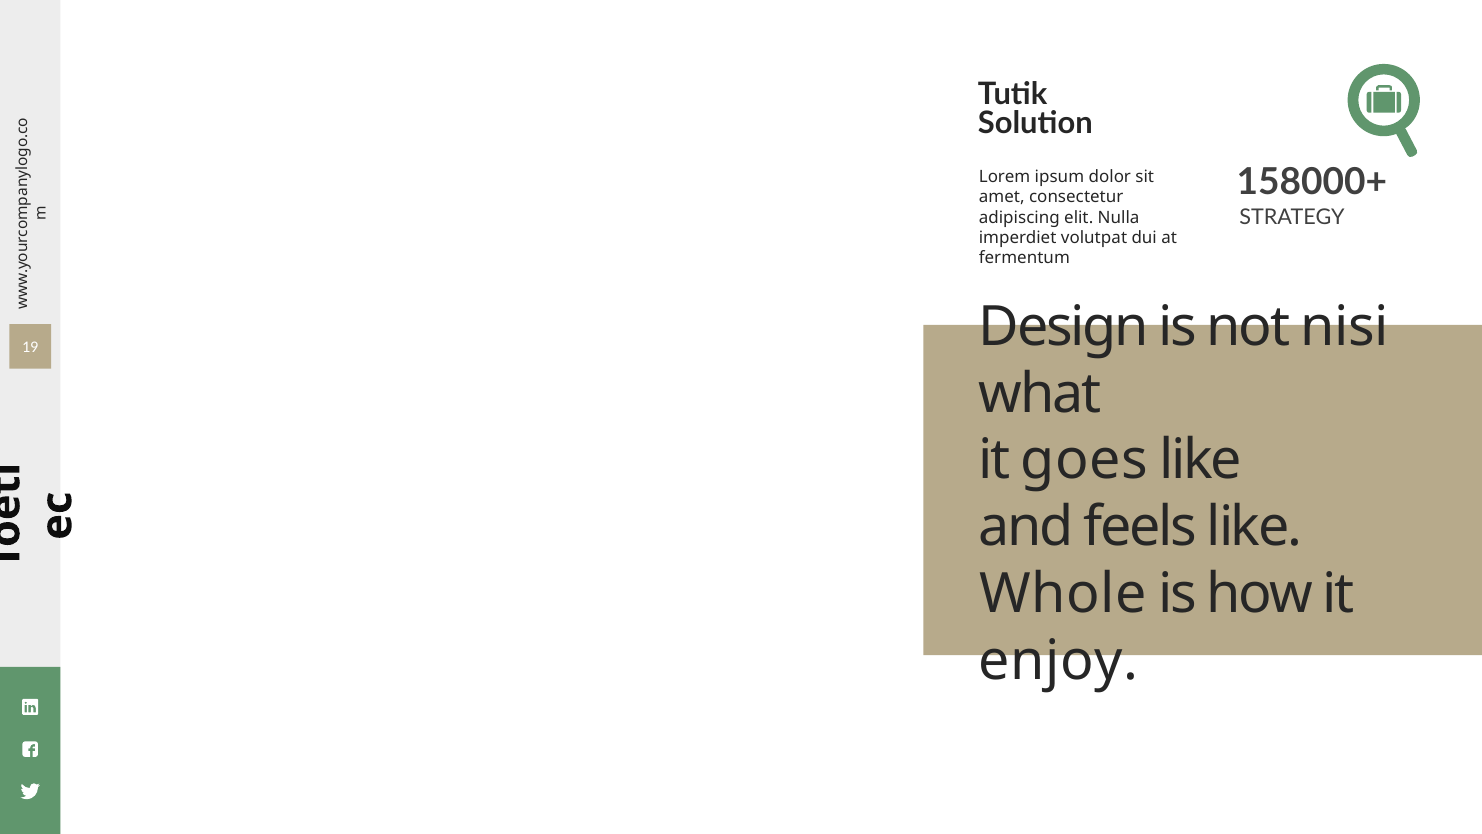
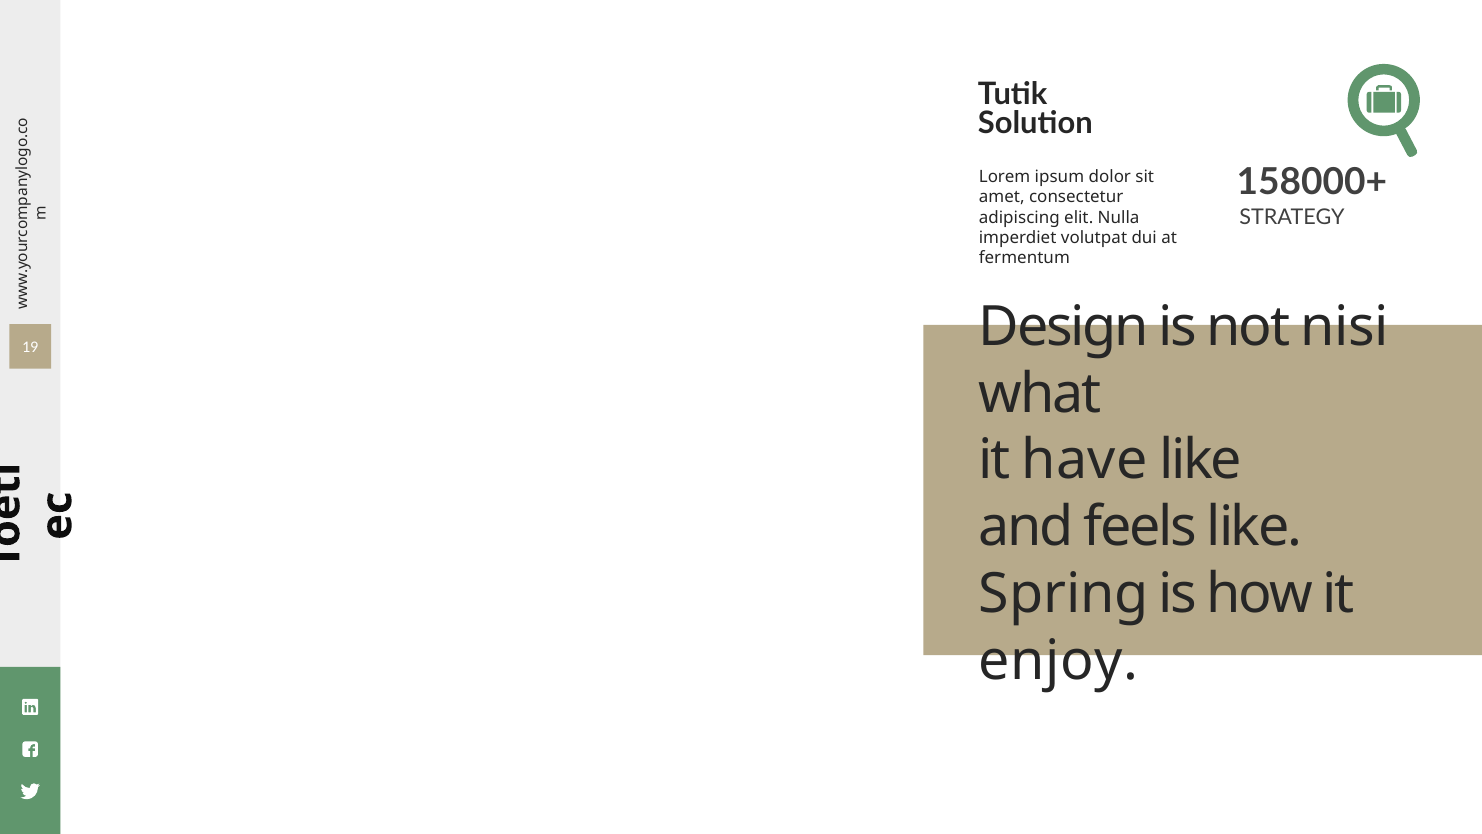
goes: goes -> have
Whole: Whole -> Spring
